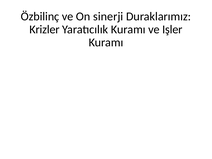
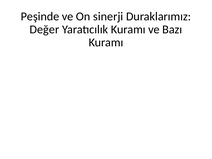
Özbilinç: Özbilinç -> Peşinde
Krizler: Krizler -> Değer
Işler: Işler -> Bazı
